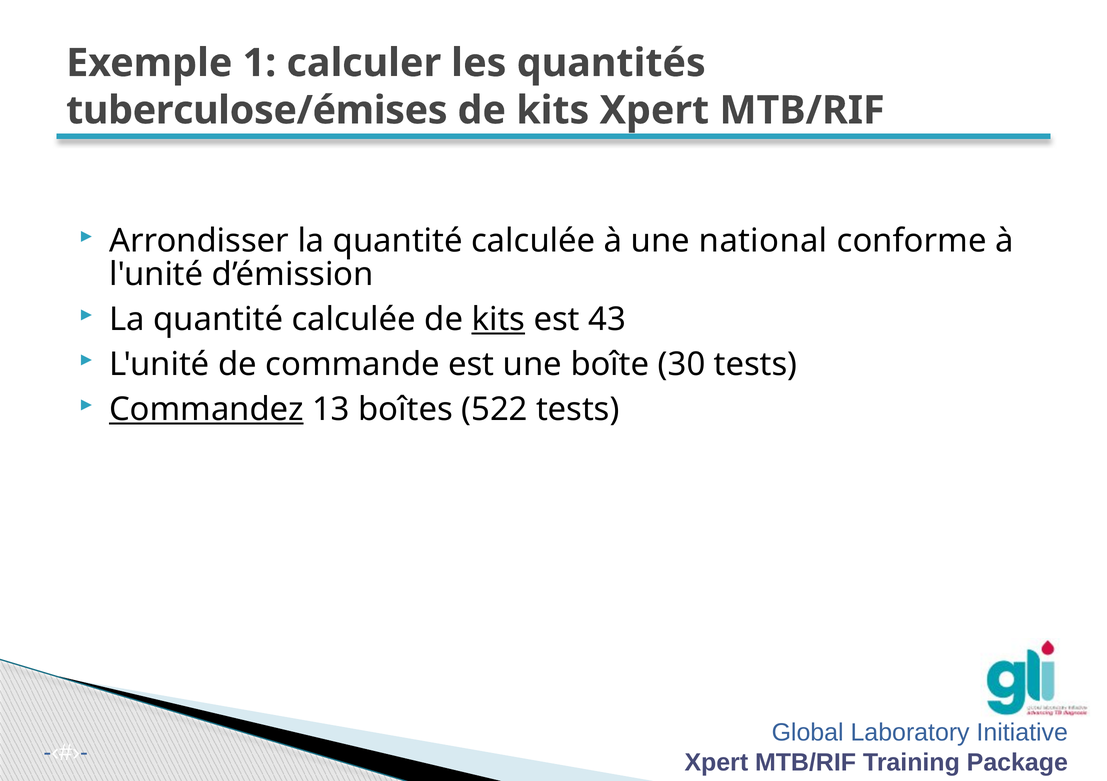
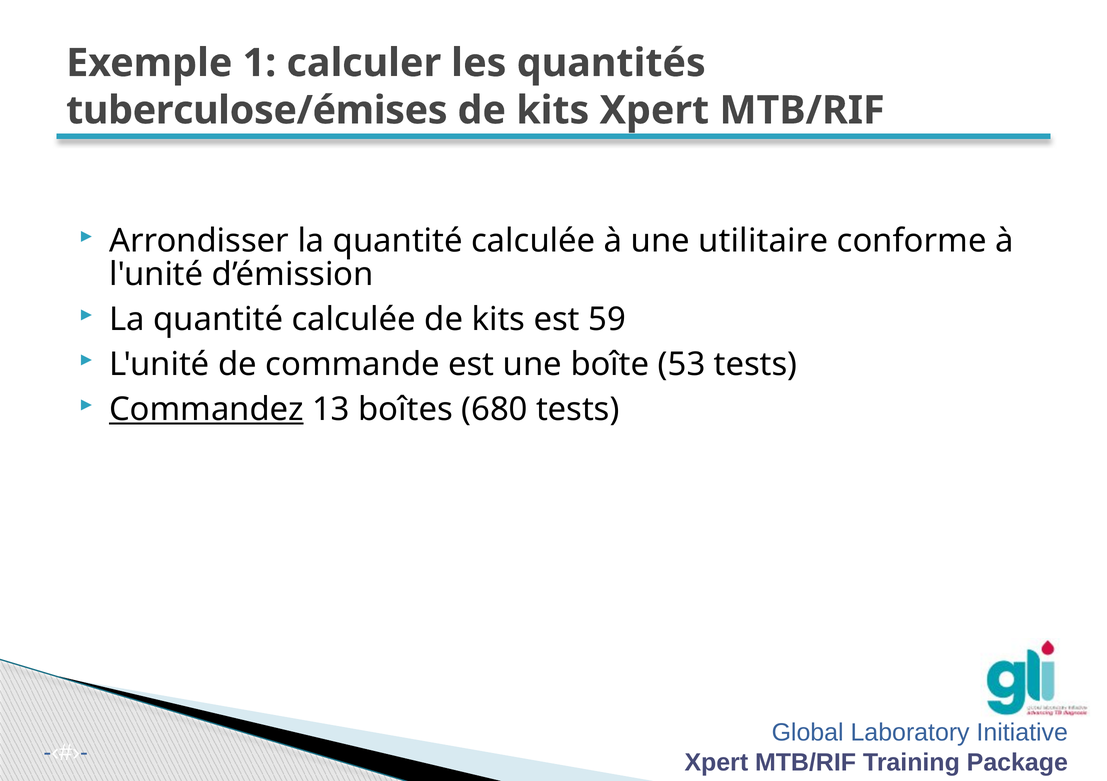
national: national -> utilitaire
kits at (498, 320) underline: present -> none
43: 43 -> 59
30: 30 -> 53
522: 522 -> 680
